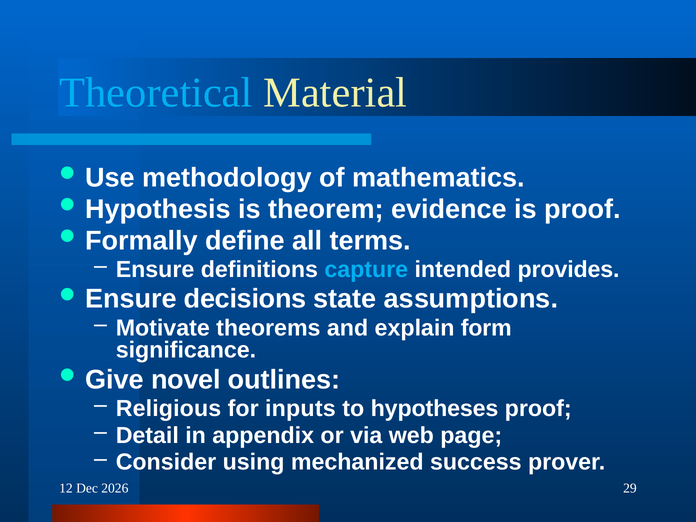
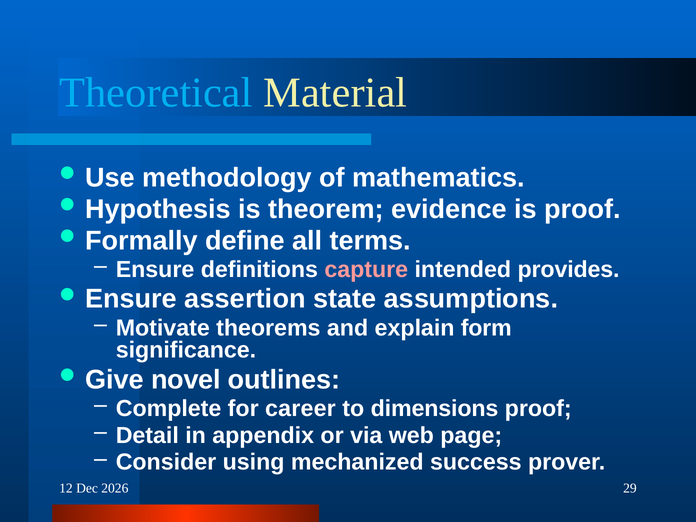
capture colour: light blue -> pink
decisions: decisions -> assertion
Religious: Religious -> Complete
inputs: inputs -> career
hypotheses: hypotheses -> dimensions
